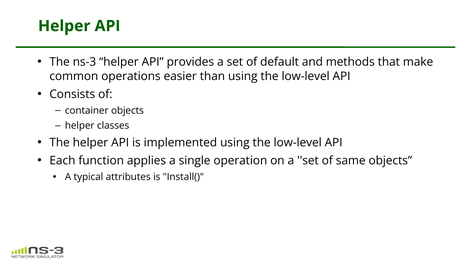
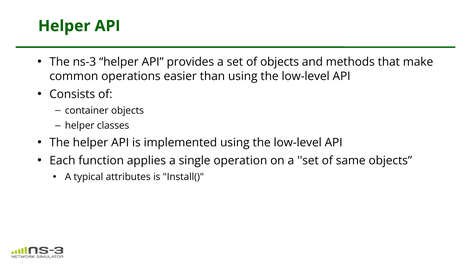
of default: default -> objects
